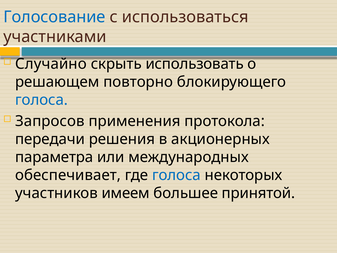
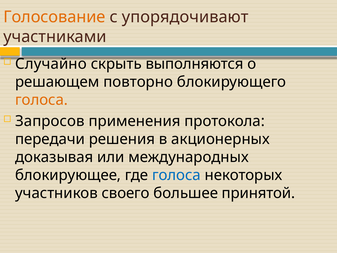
Голосование colour: blue -> orange
использоваться: использоваться -> упорядочивают
использовать: использовать -> выполняются
голоса at (41, 100) colour: blue -> orange
параметра: параметра -> доказывая
обеспечивает: обеспечивает -> блокирующее
имеем: имеем -> своего
